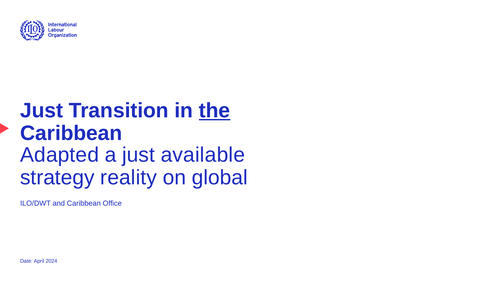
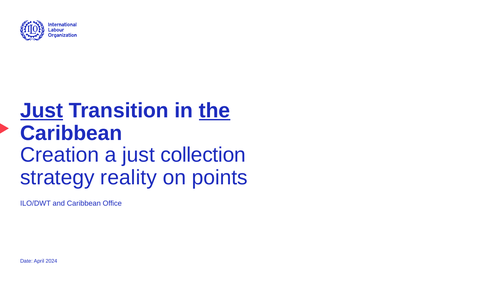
Just at (42, 110) underline: none -> present
Adapted: Adapted -> Creation
available: available -> collection
global: global -> points
